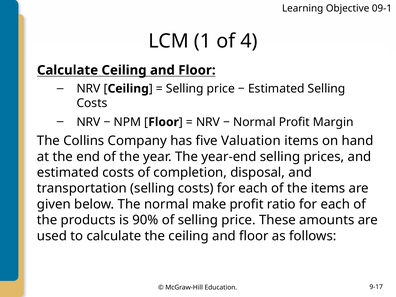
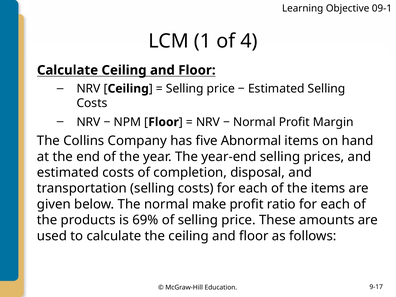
Valuation: Valuation -> Abnormal
90%: 90% -> 69%
